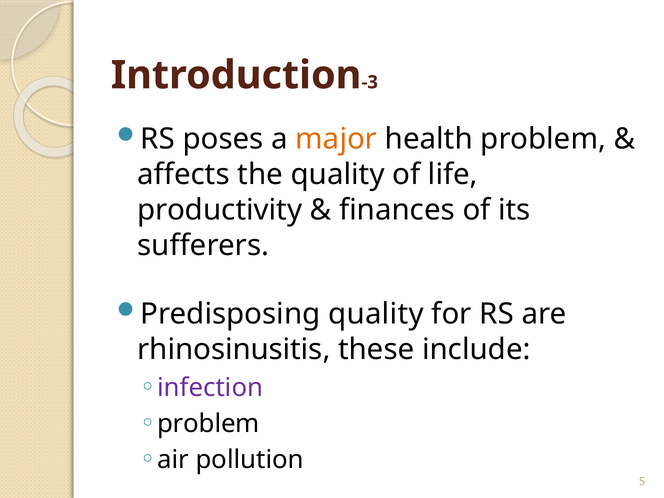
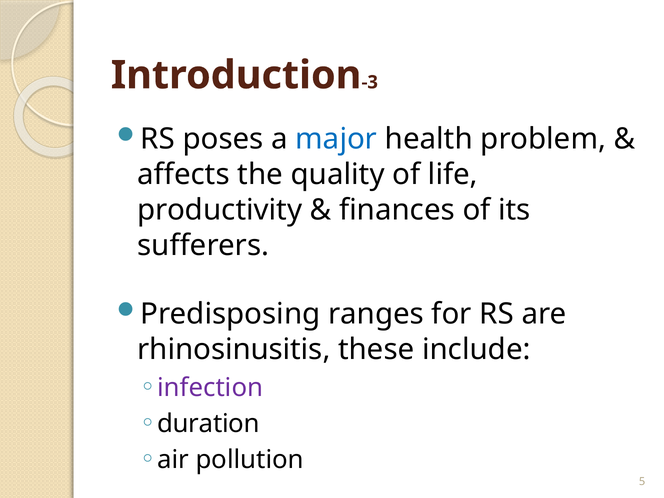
major colour: orange -> blue
Predisposing quality: quality -> ranges
problem at (208, 424): problem -> duration
